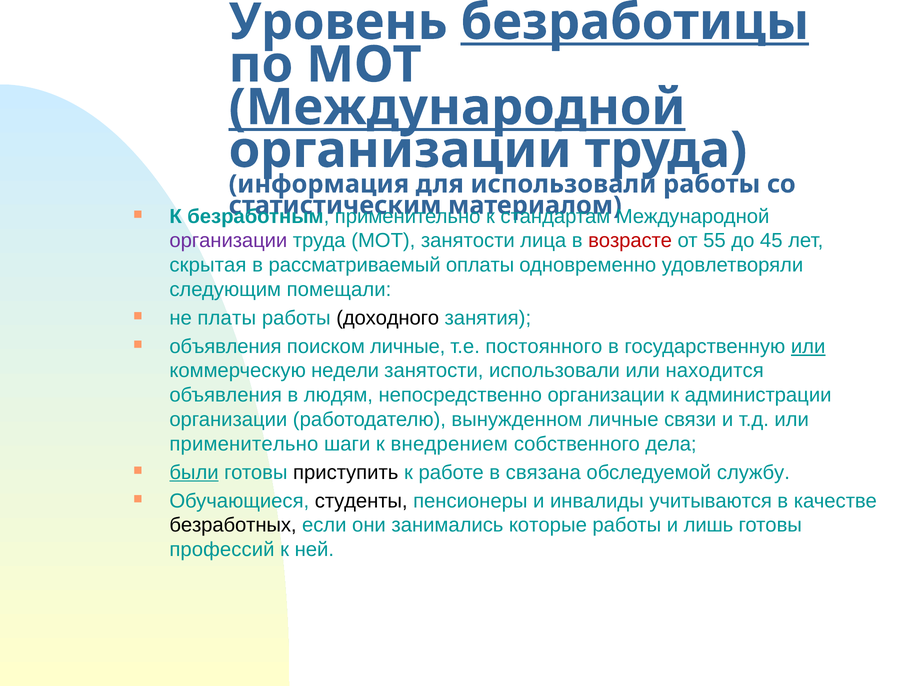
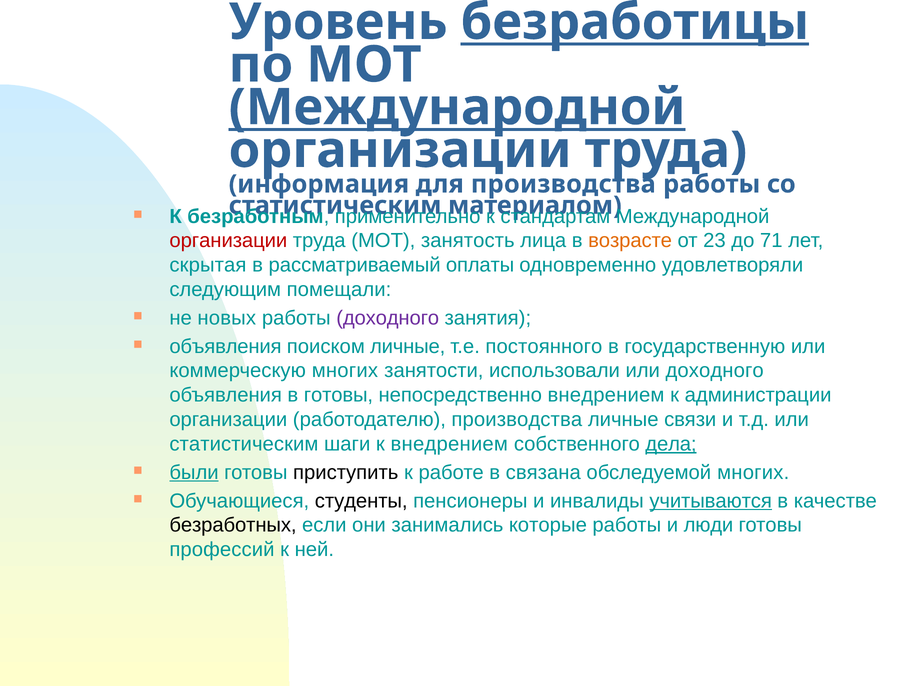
использовали at (563, 184): использовали -> производства
организации at (228, 241) colour: purple -> red
МОТ занятости: занятости -> занятость
возрасте colour: red -> orange
55: 55 -> 23
45: 45 -> 71
платы: платы -> новых
доходного at (388, 318) colour: black -> purple
или at (808, 346) underline: present -> none
коммерческую недели: недели -> многих
или находится: находится -> доходного
в людям: людям -> готовы
непосредственно организации: организации -> внедрением
работодателю вынужденном: вынужденном -> производства
применительно at (244, 444): применительно -> статистическим
дела underline: none -> present
обследуемой службу: службу -> многих
учитываются underline: none -> present
лишь: лишь -> люди
